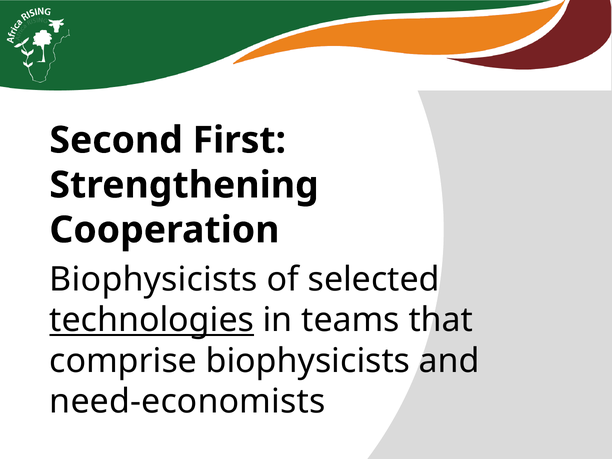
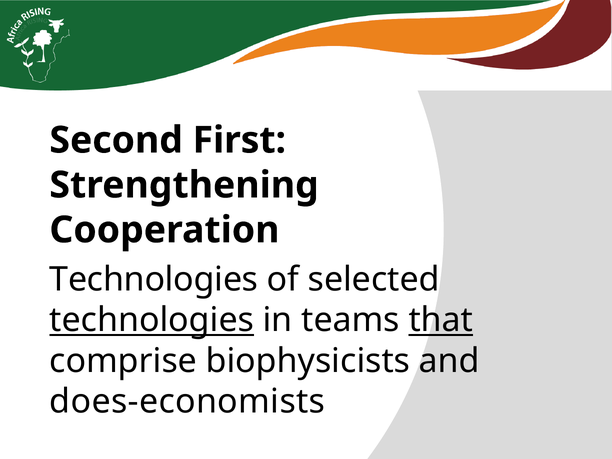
Biophysicists at (154, 279): Biophysicists -> Technologies
that underline: none -> present
need-economists: need-economists -> does-economists
